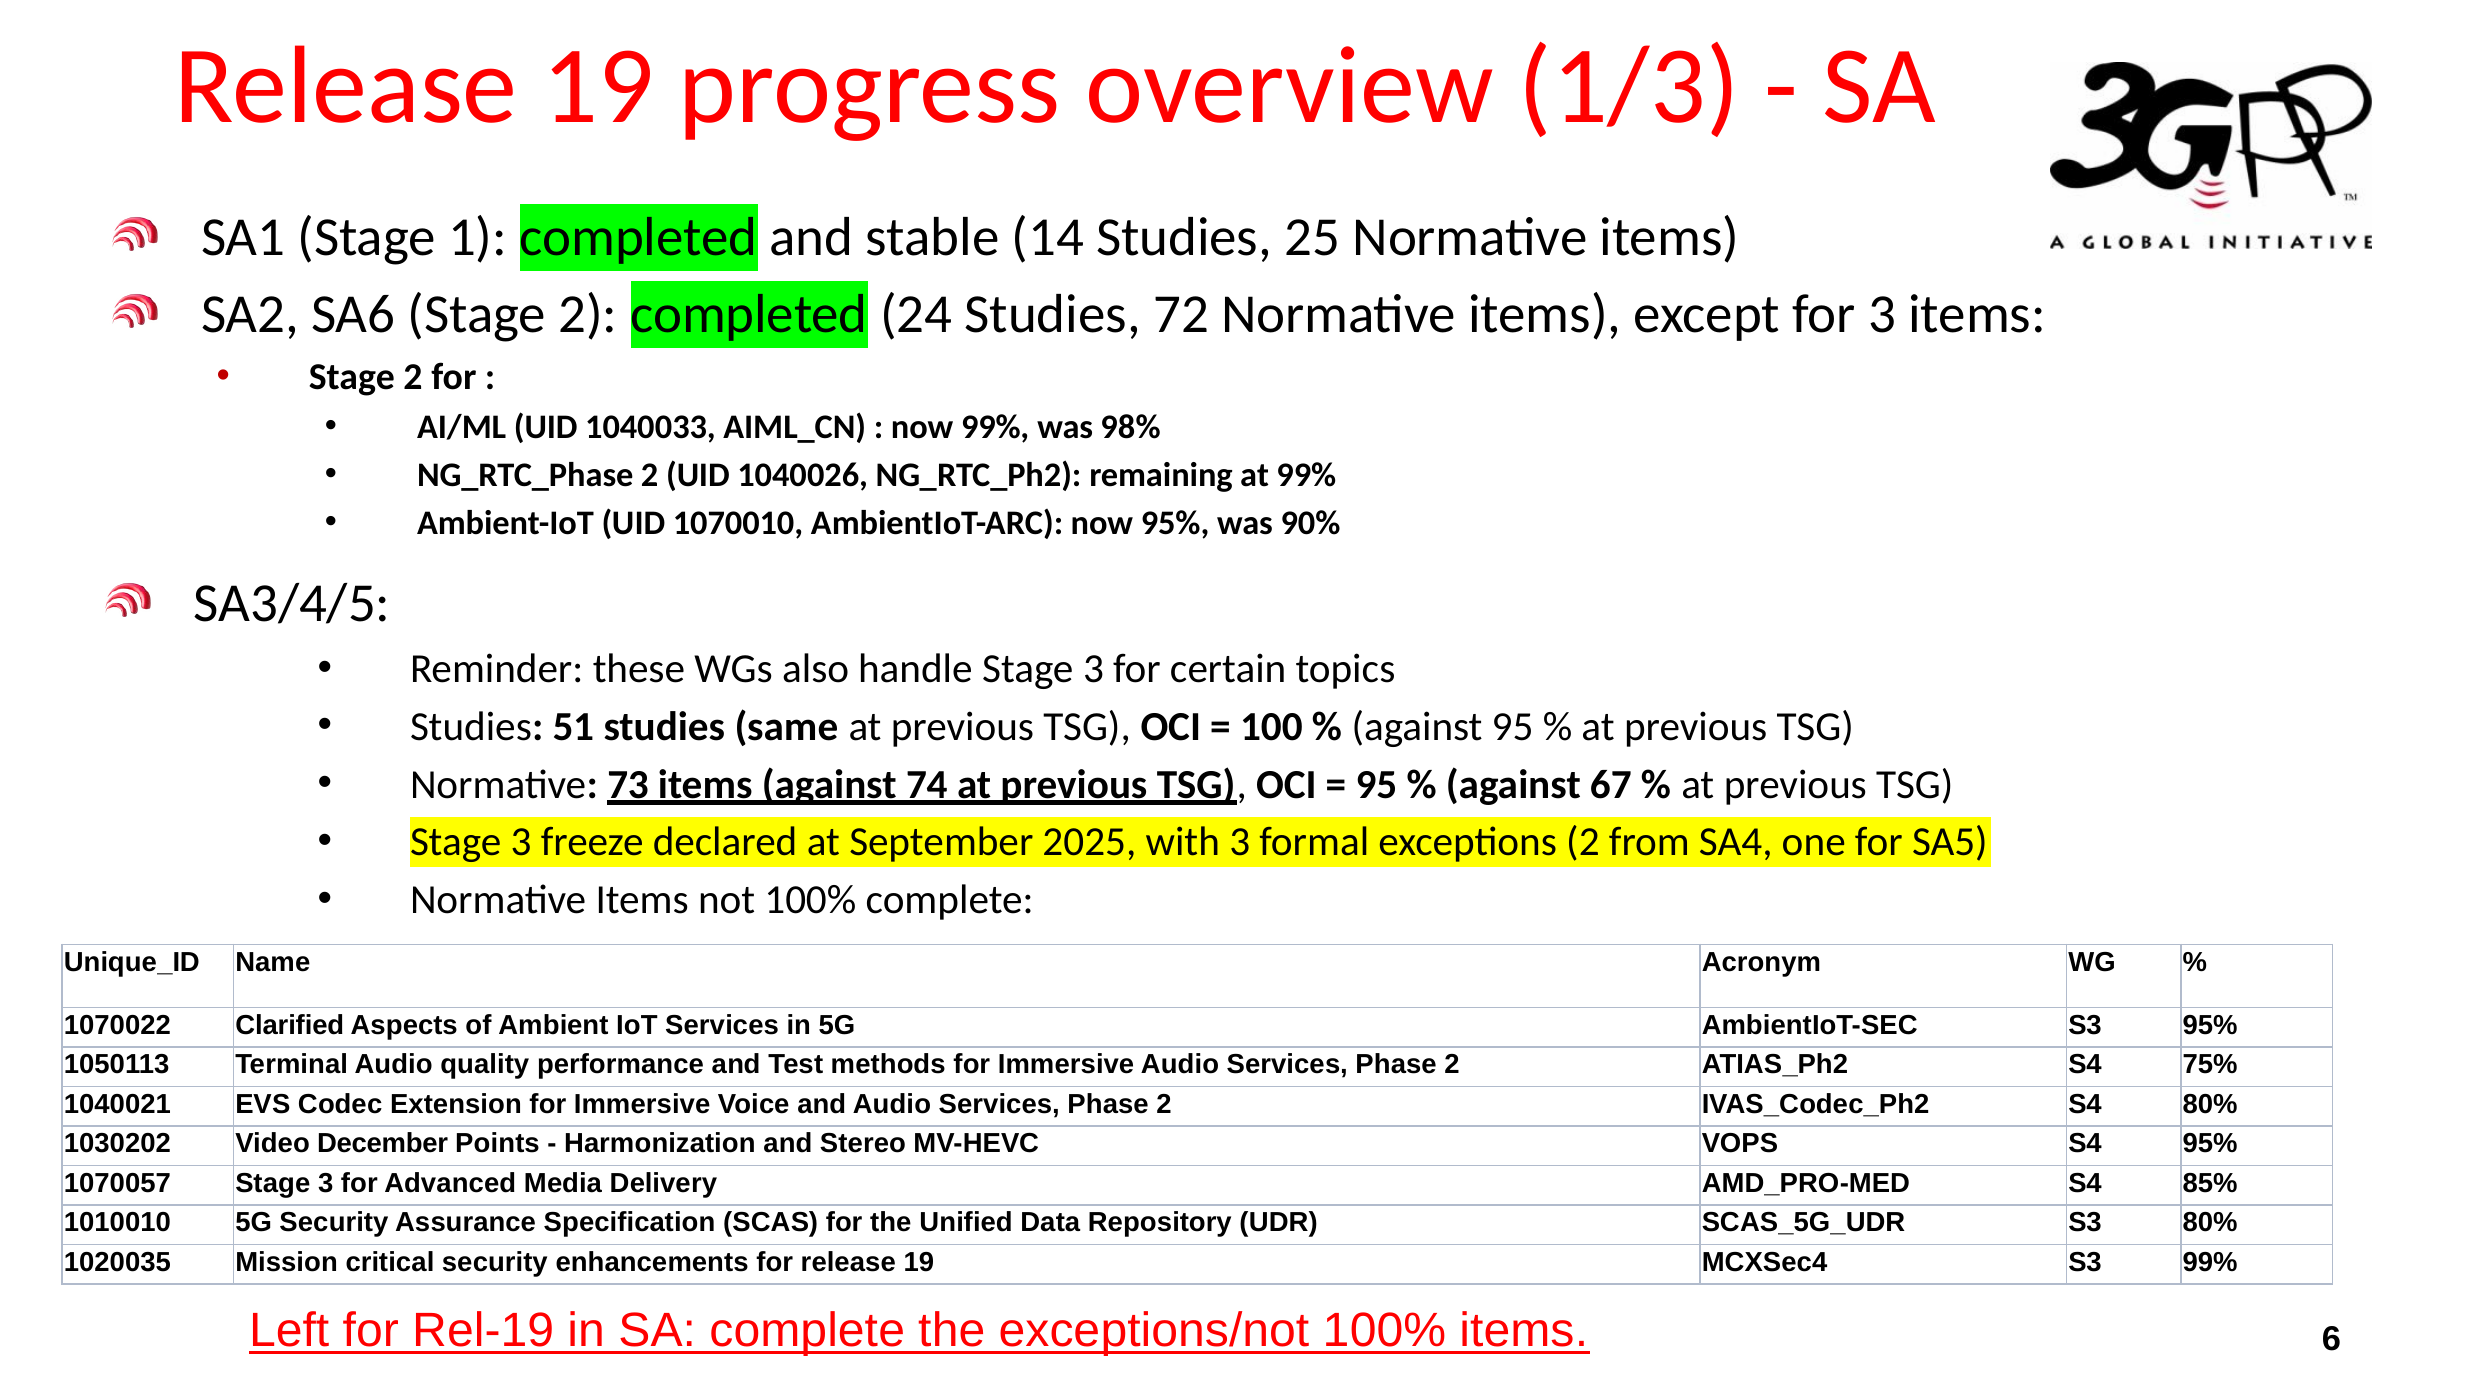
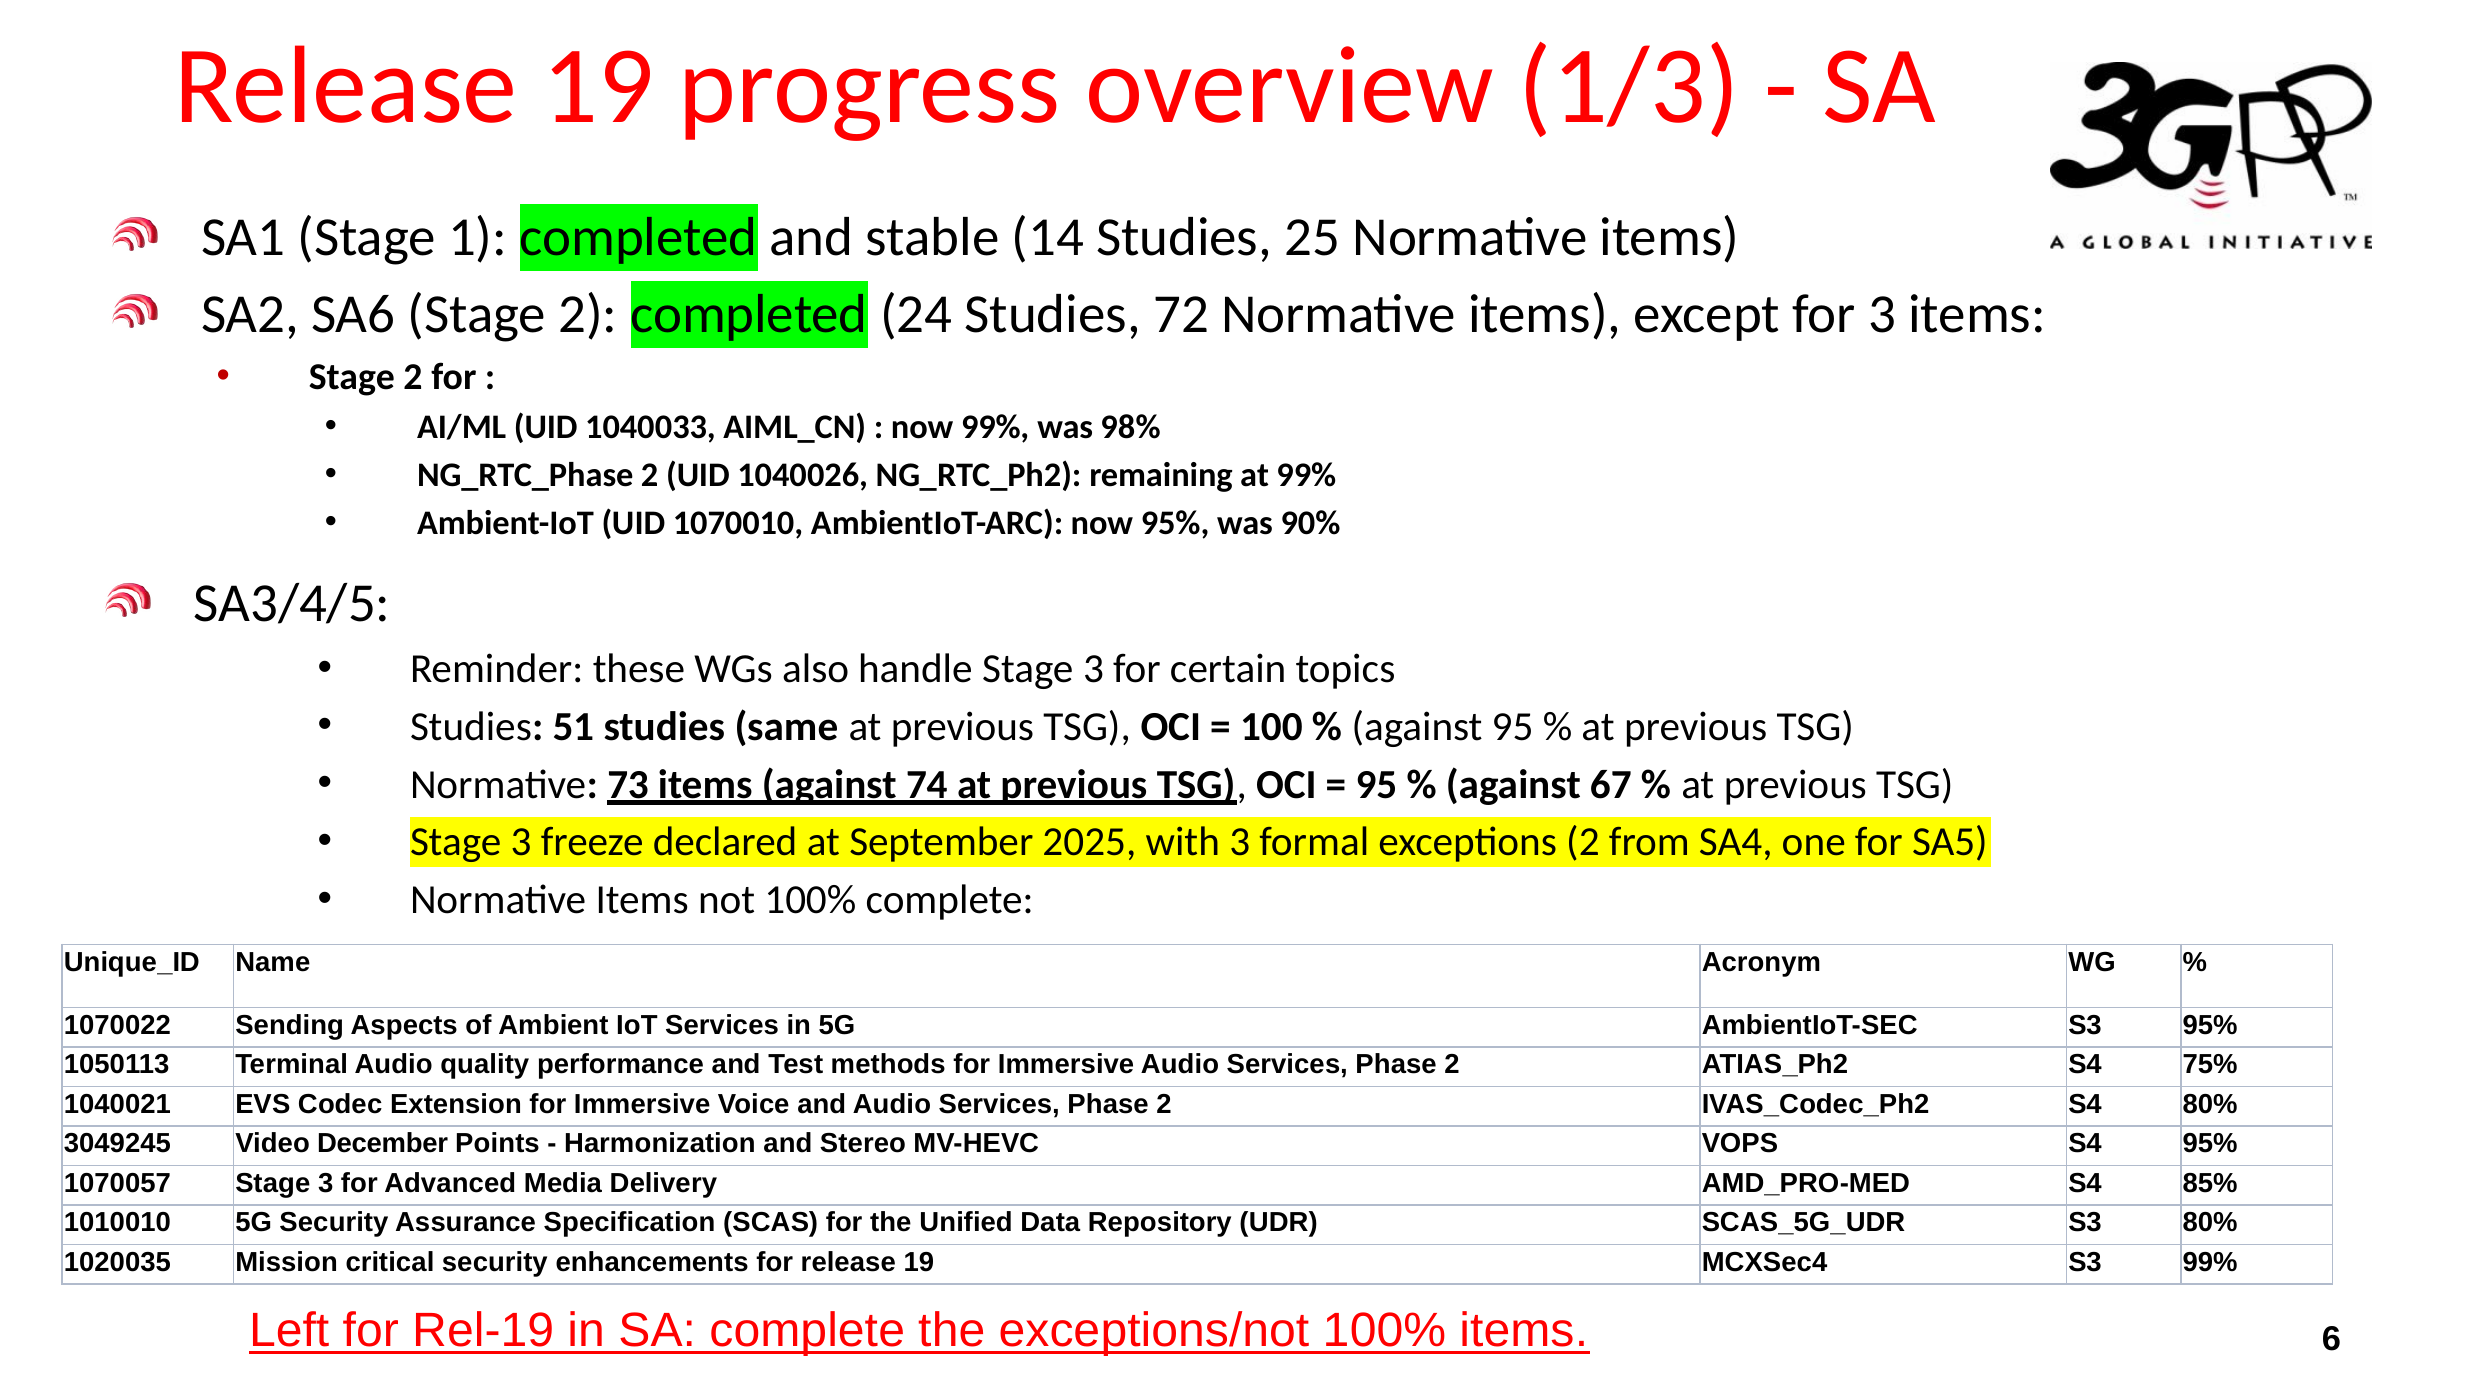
Clarified: Clarified -> Sending
1030202: 1030202 -> 3049245
